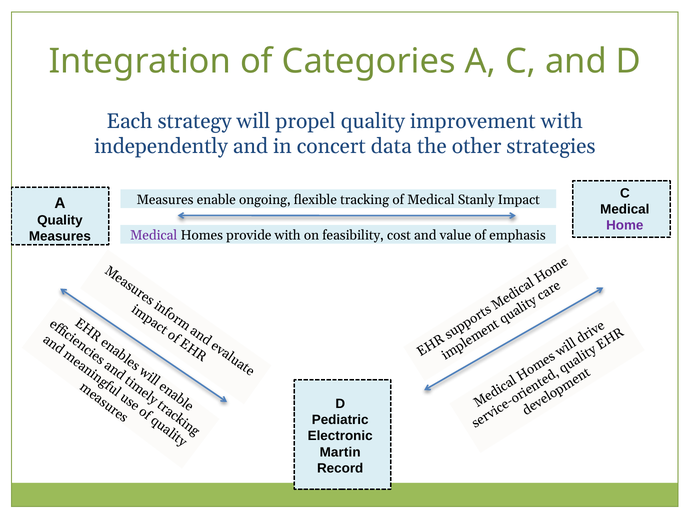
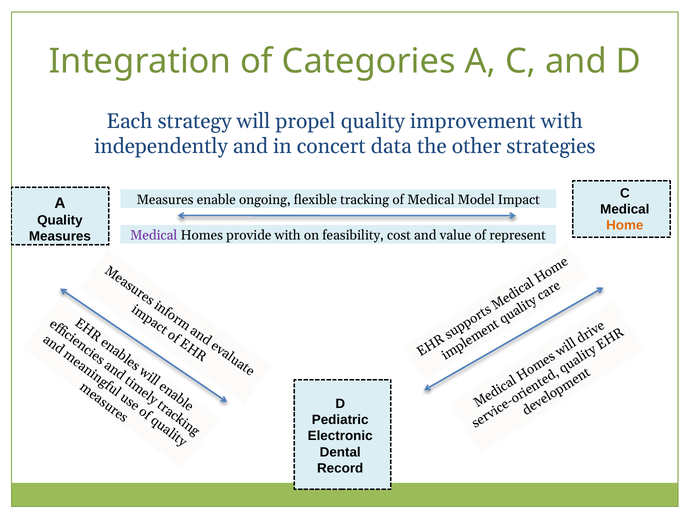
Stanly: Stanly -> Model
Home colour: purple -> orange
emphasis: emphasis -> represent
Martin: Martin -> Dental
